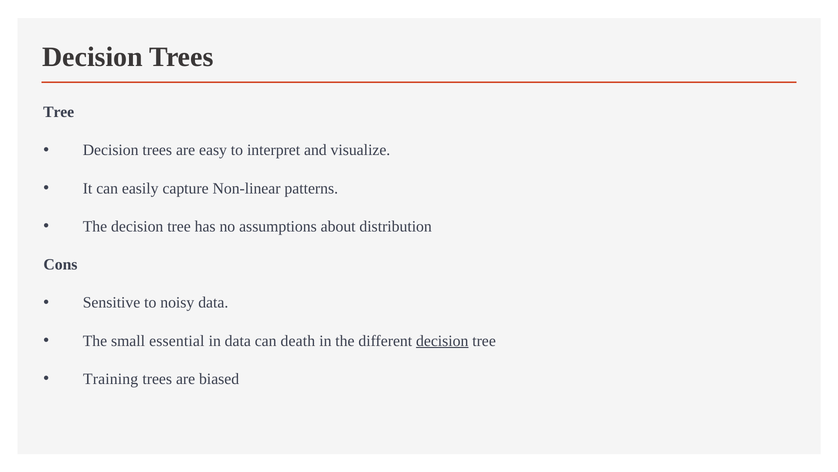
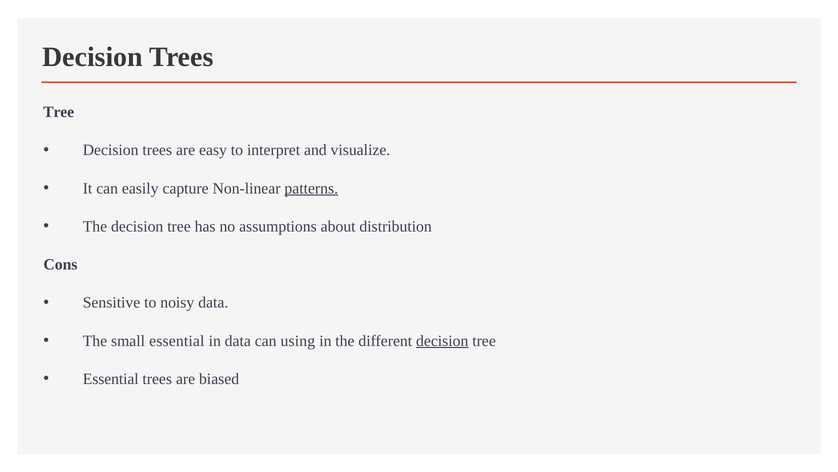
patterns underline: none -> present
death: death -> using
Training at (111, 378): Training -> Essential
